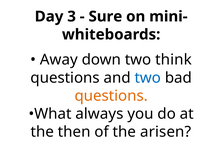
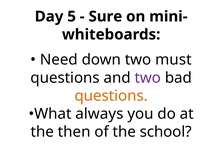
3: 3 -> 5
Away: Away -> Need
think: think -> must
two at (148, 78) colour: blue -> purple
arisen: arisen -> school
